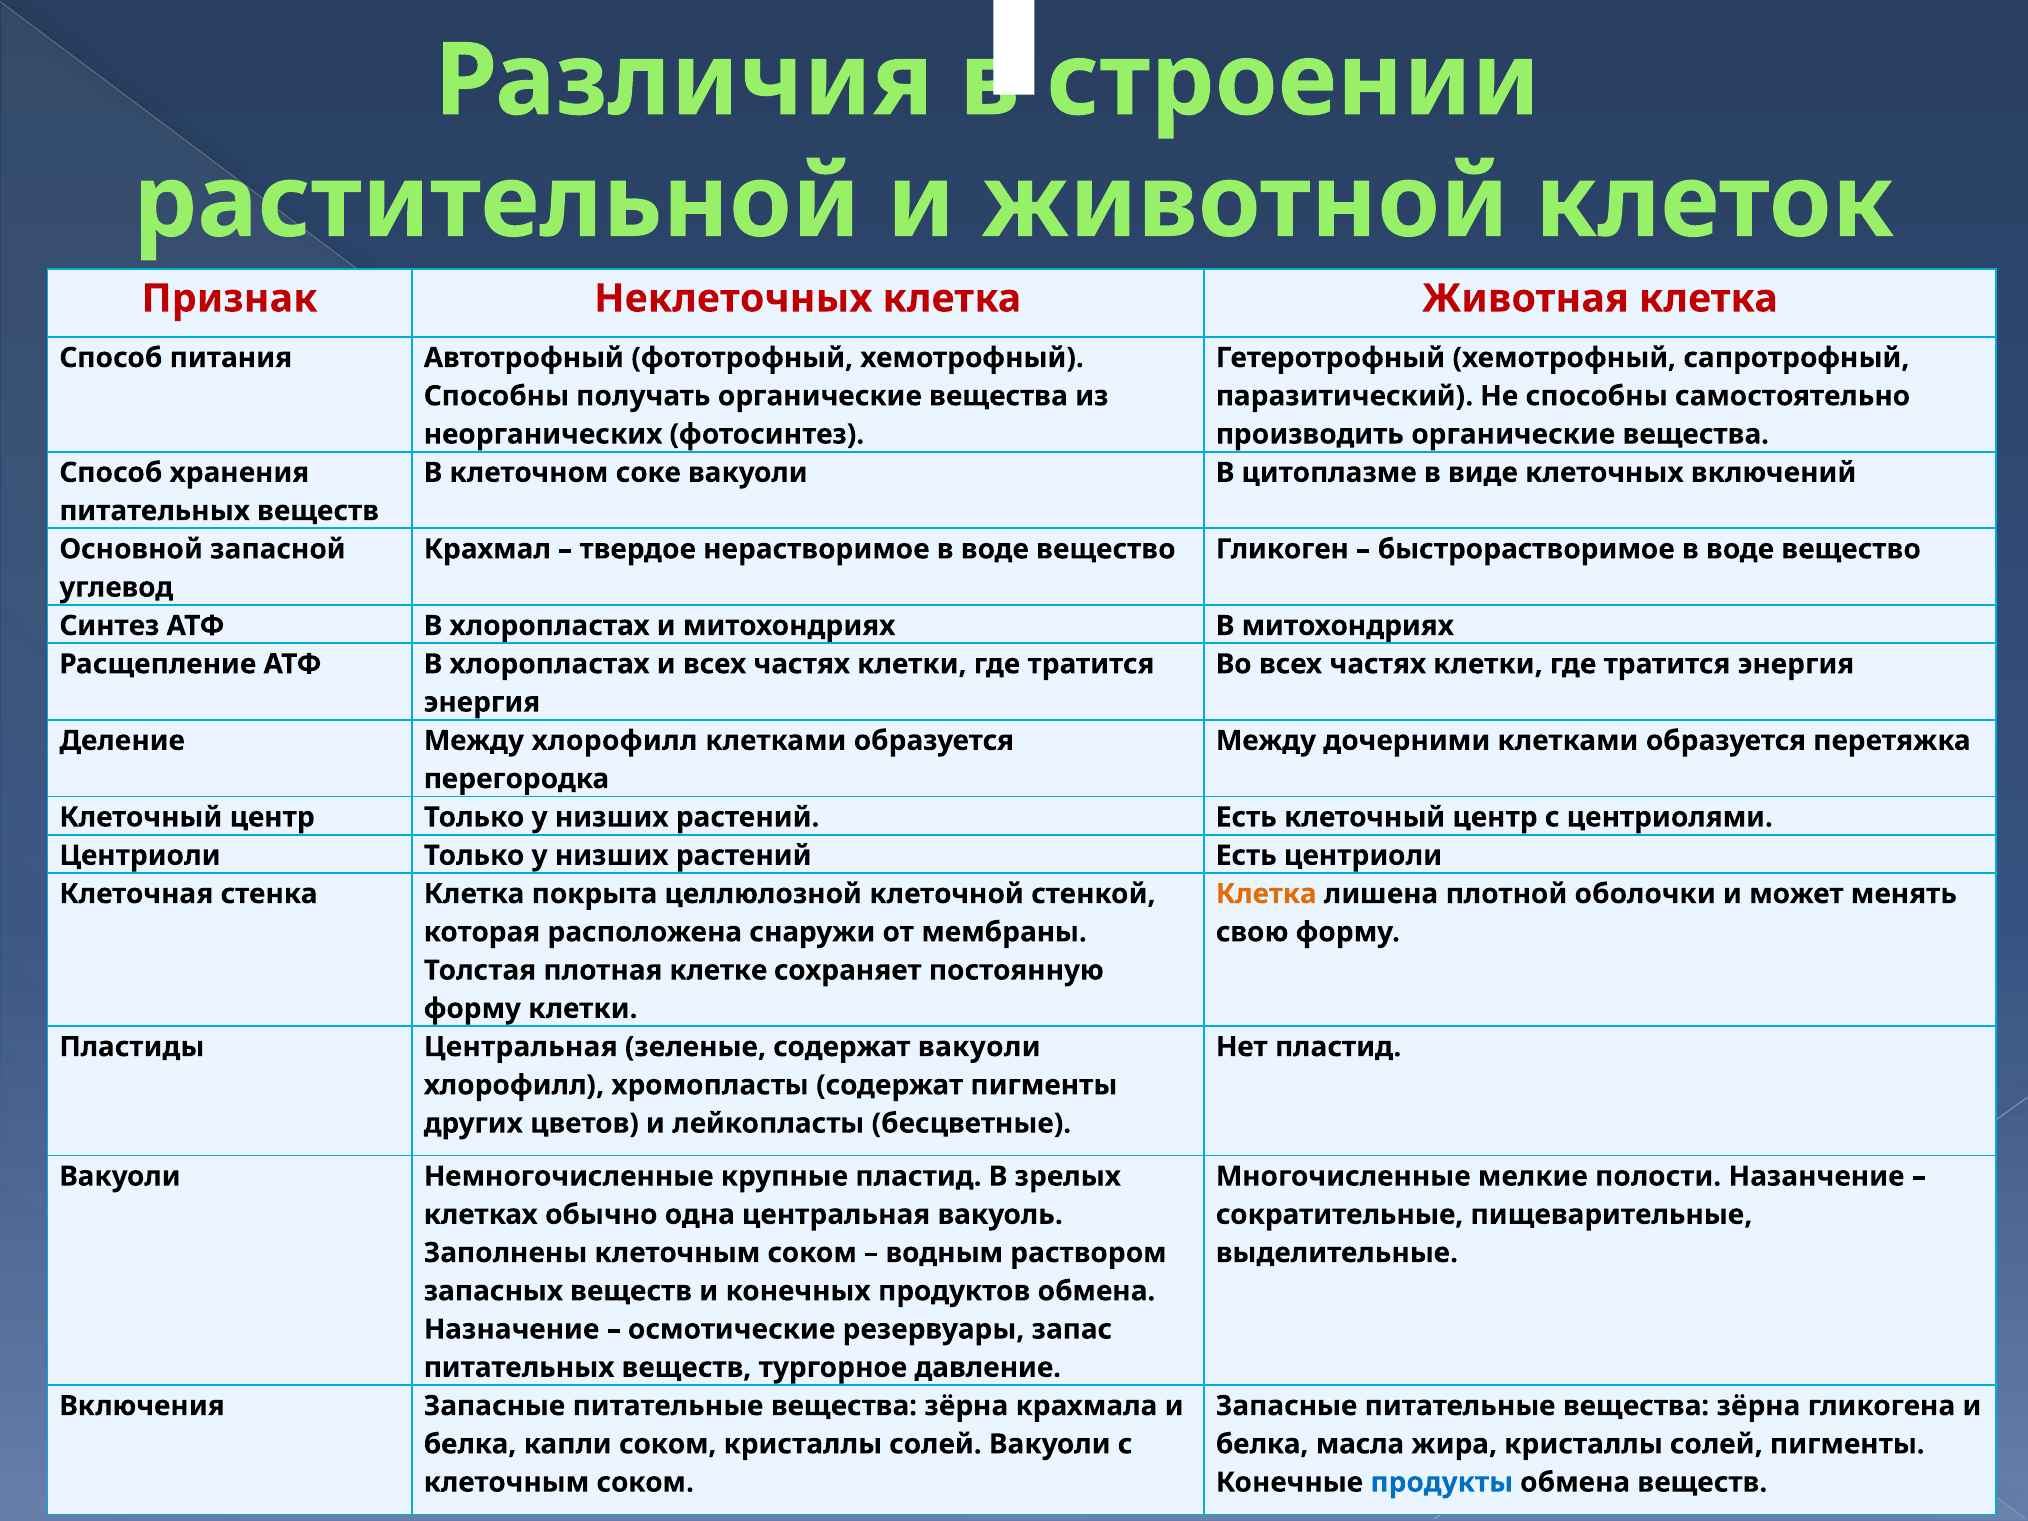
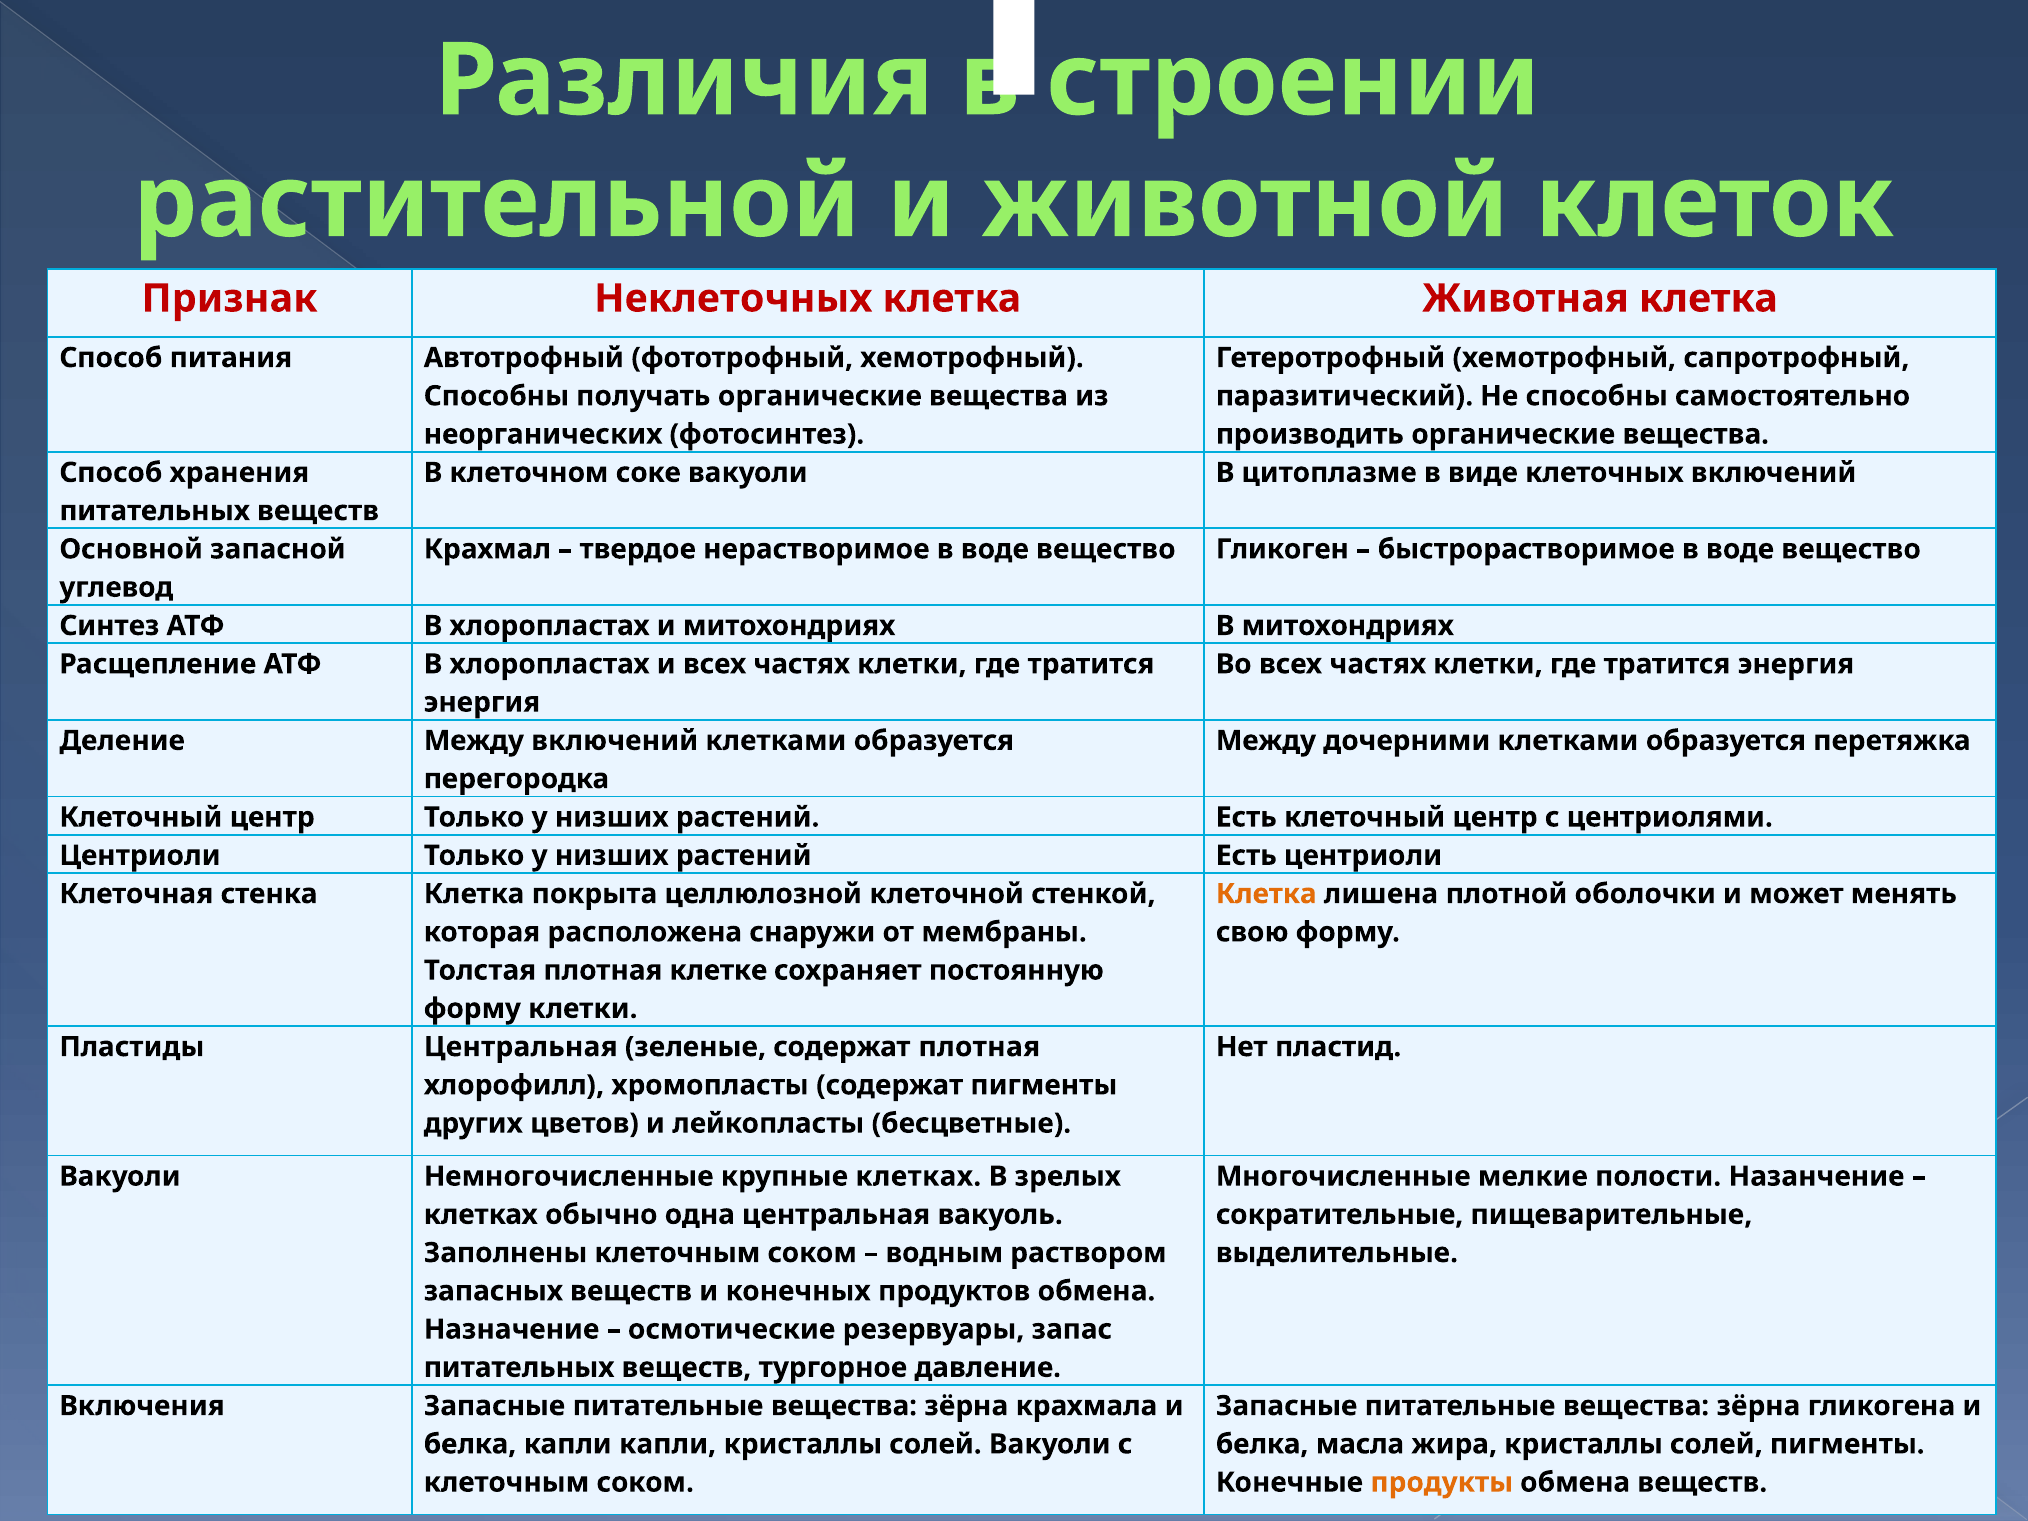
Между хлорофилл: хлорофилл -> включений
содержат вакуоли: вакуоли -> плотная
крупные пластид: пластид -> клетках
капли соком: соком -> капли
продукты colour: blue -> orange
